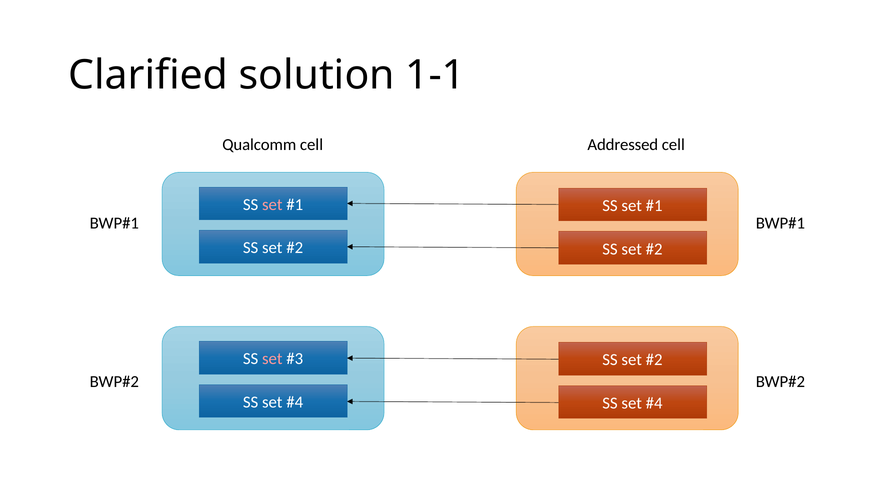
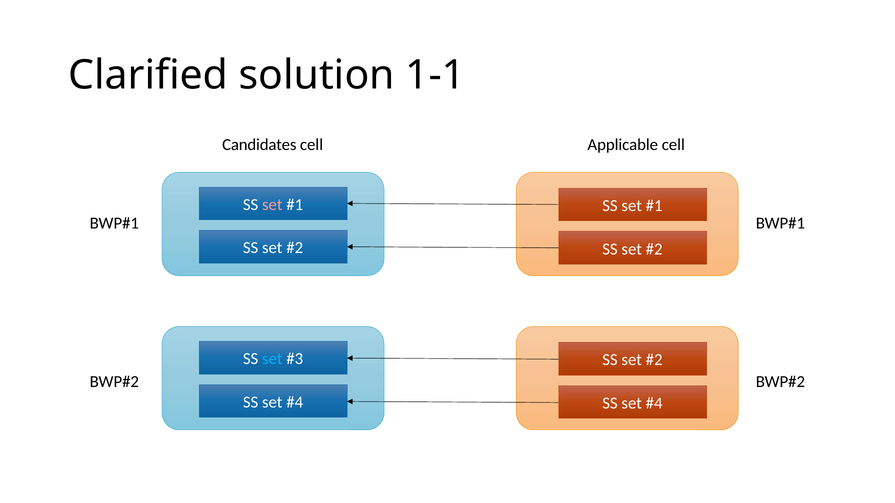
Qualcomm: Qualcomm -> Candidates
Addressed: Addressed -> Applicable
set at (272, 359) colour: pink -> light blue
